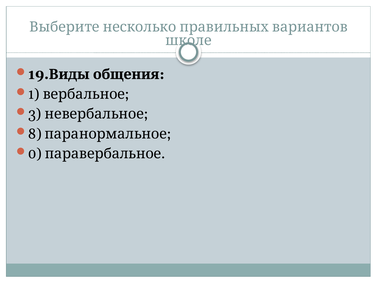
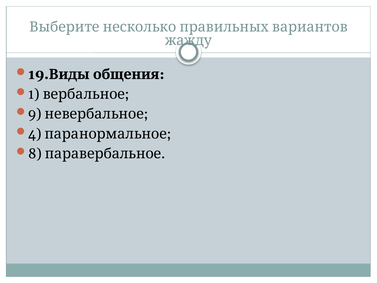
школе: школе -> жажду
3: 3 -> 9
8: 8 -> 4
0: 0 -> 8
